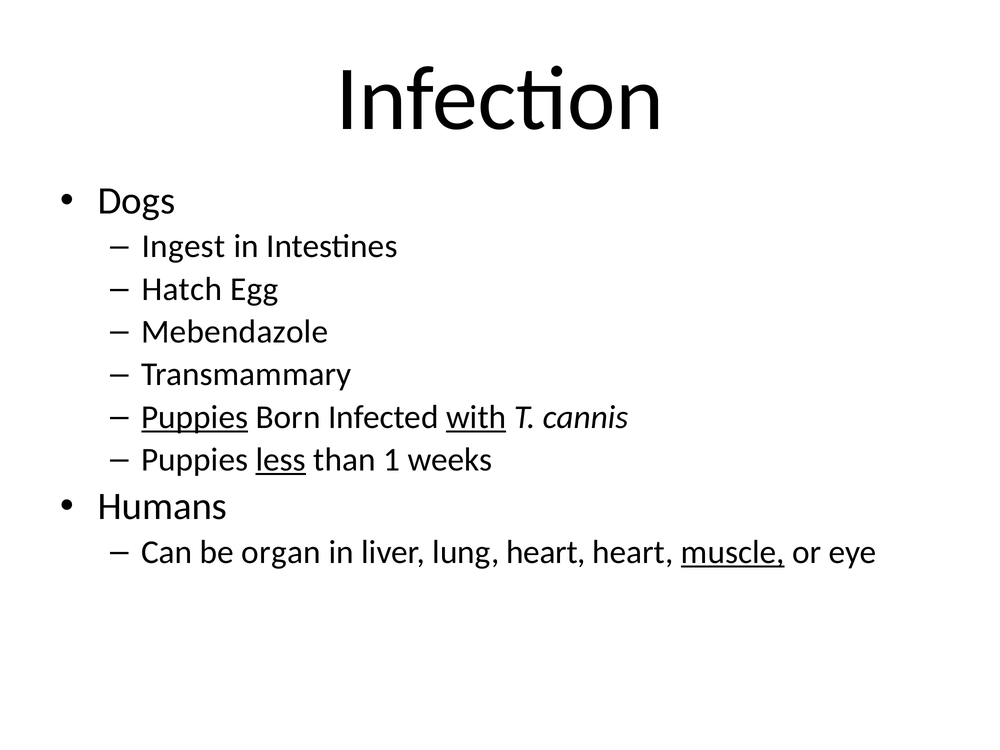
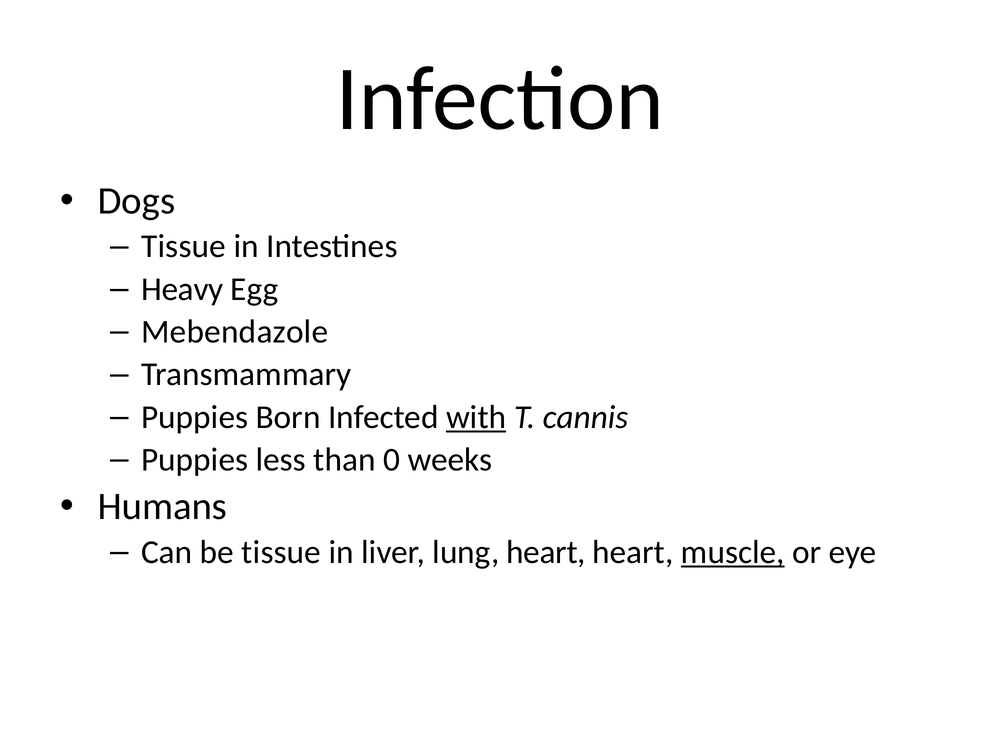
Ingest at (183, 246): Ingest -> Tissue
Hatch: Hatch -> Heavy
Puppies at (195, 417) underline: present -> none
less underline: present -> none
1: 1 -> 0
be organ: organ -> tissue
